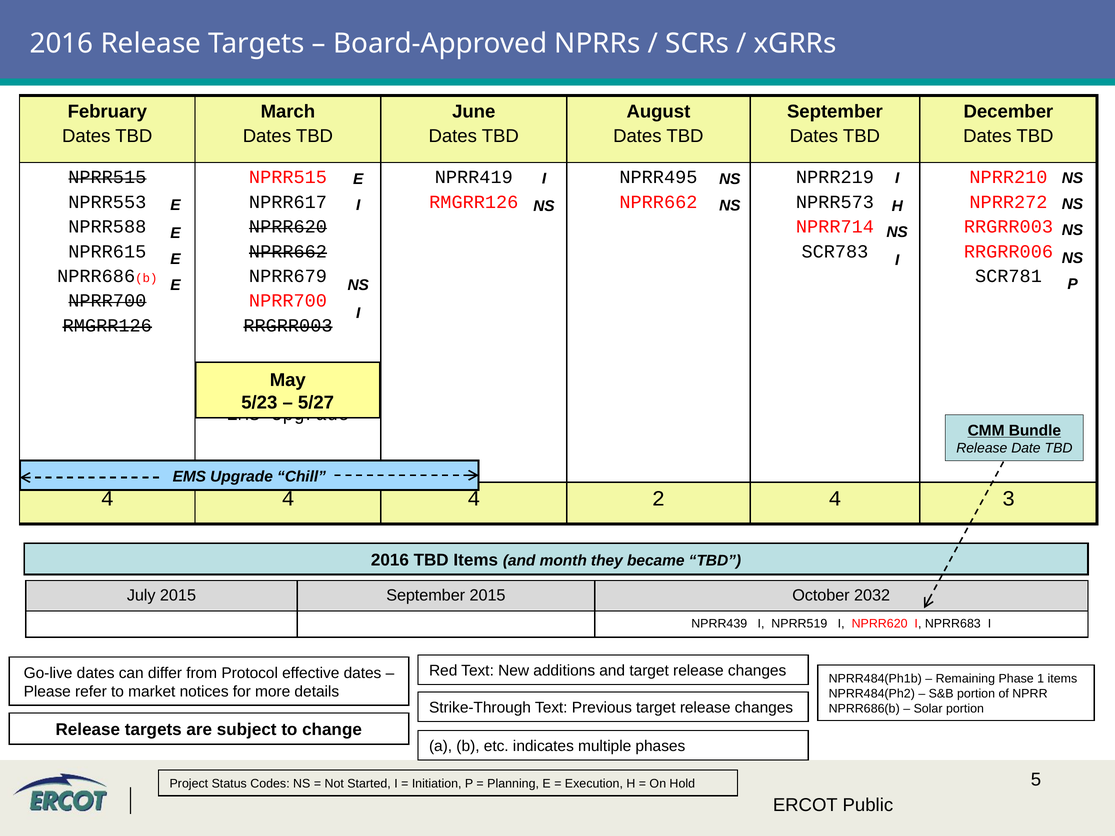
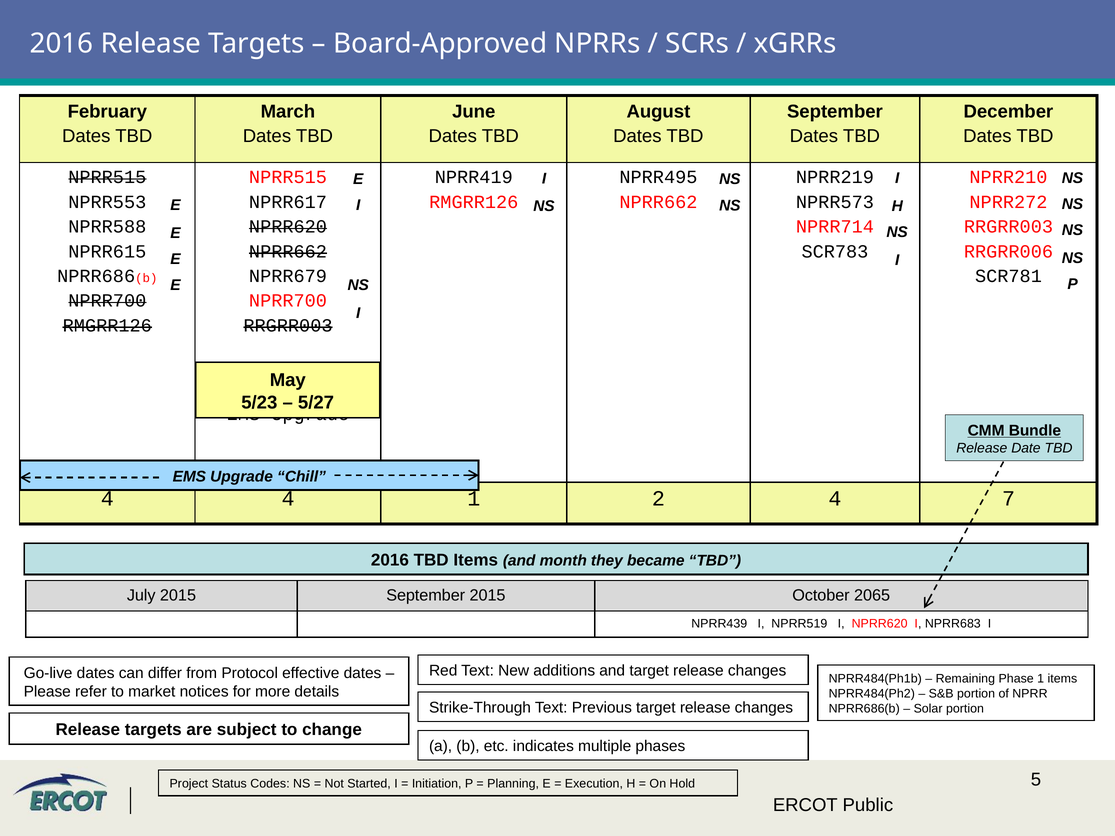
4 4 4: 4 -> 1
3: 3 -> 7
2032: 2032 -> 2065
